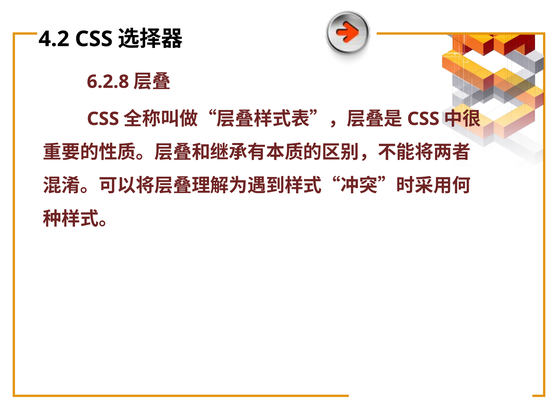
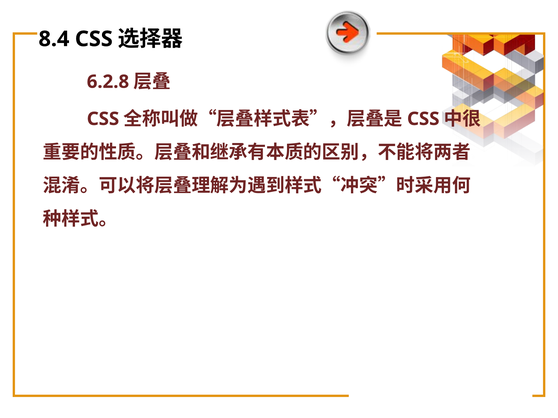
4.2: 4.2 -> 8.4
